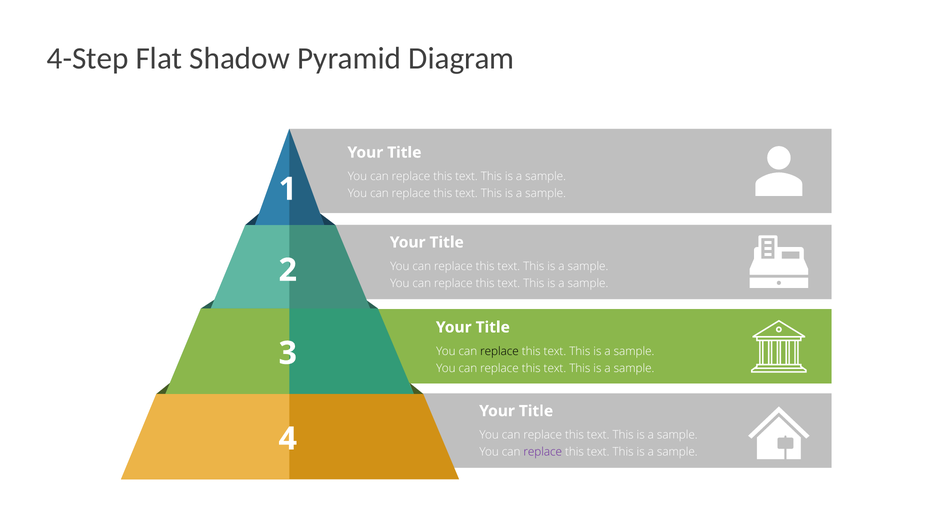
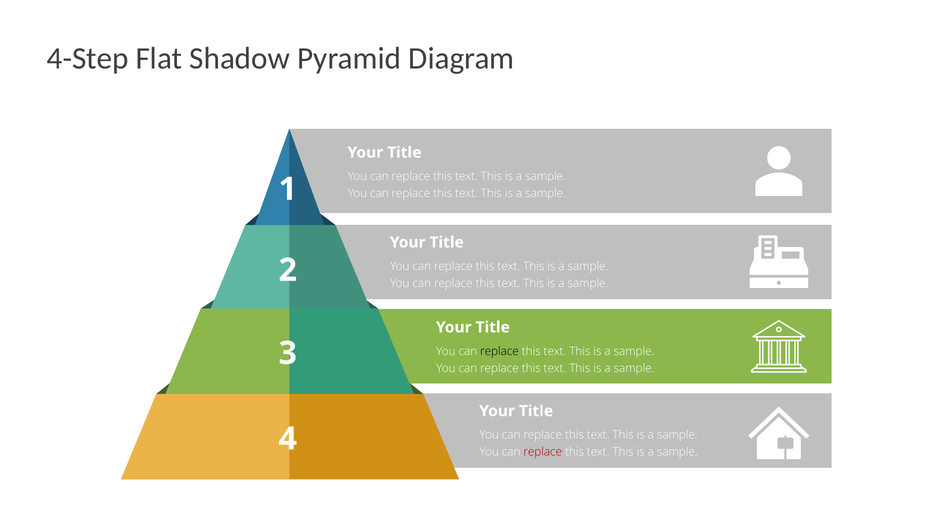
replace at (543, 452) colour: purple -> red
